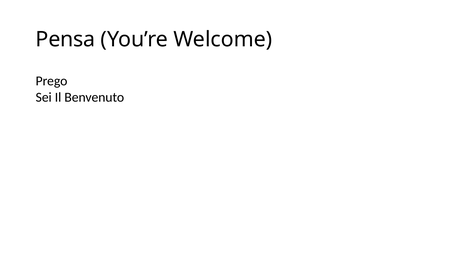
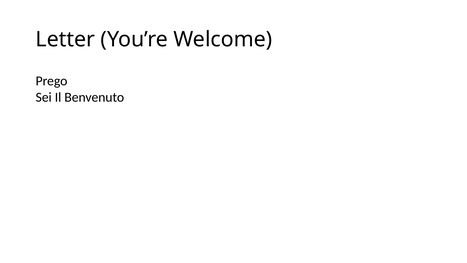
Pensa: Pensa -> Letter
